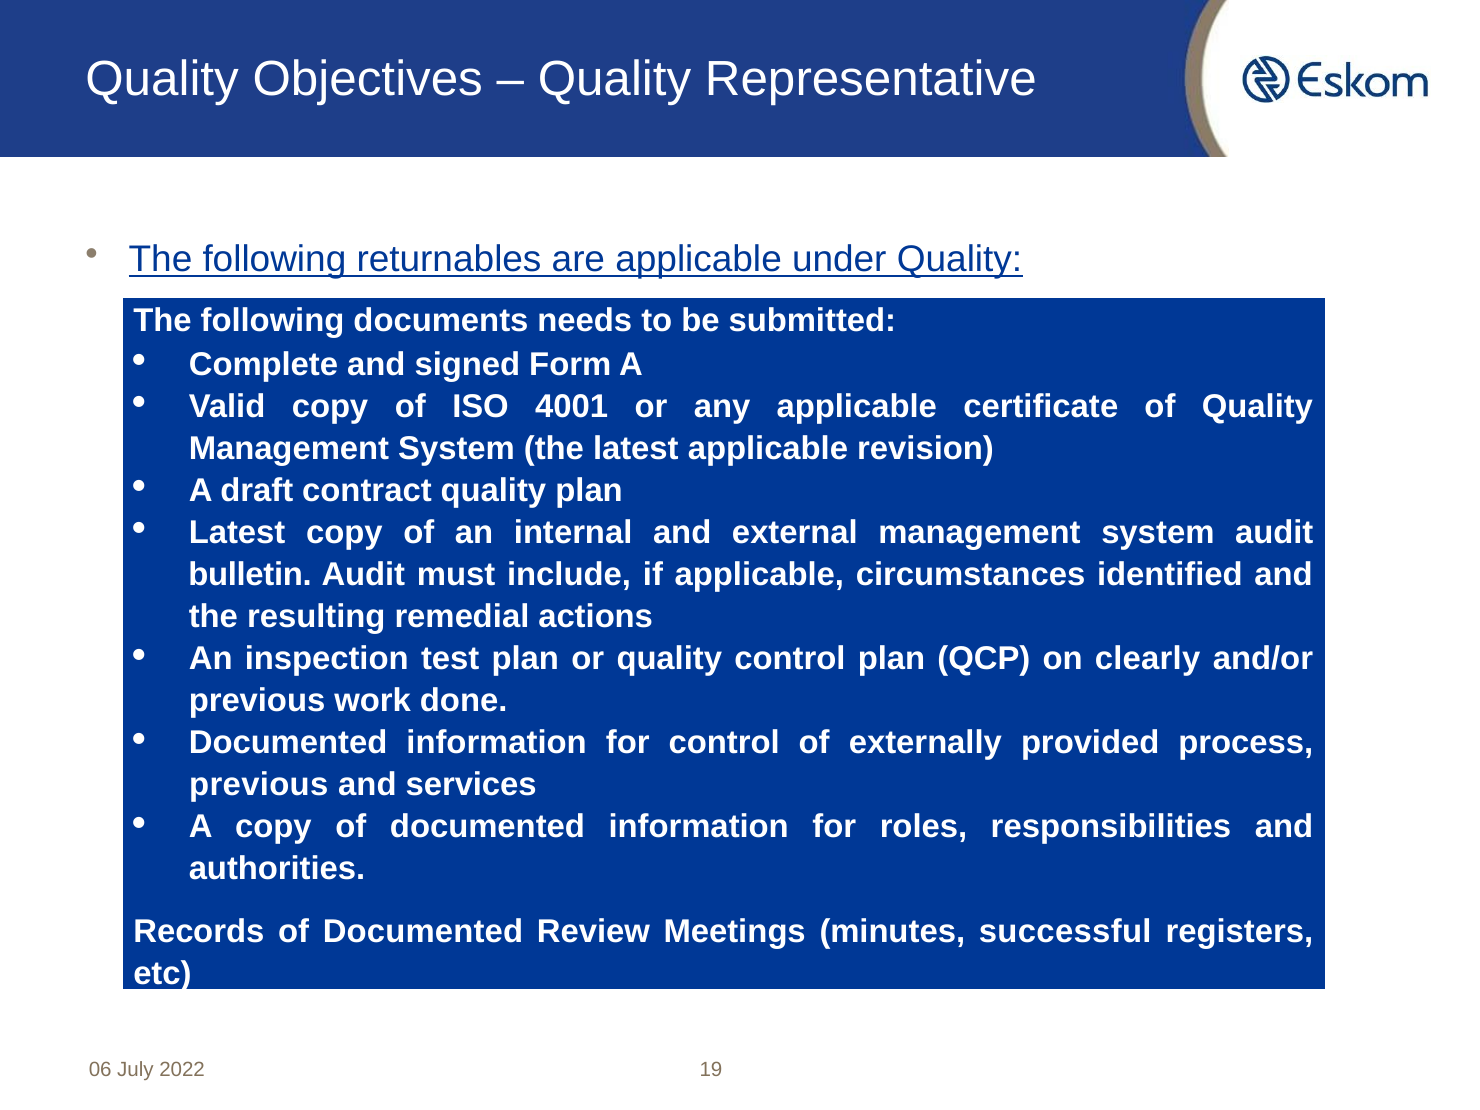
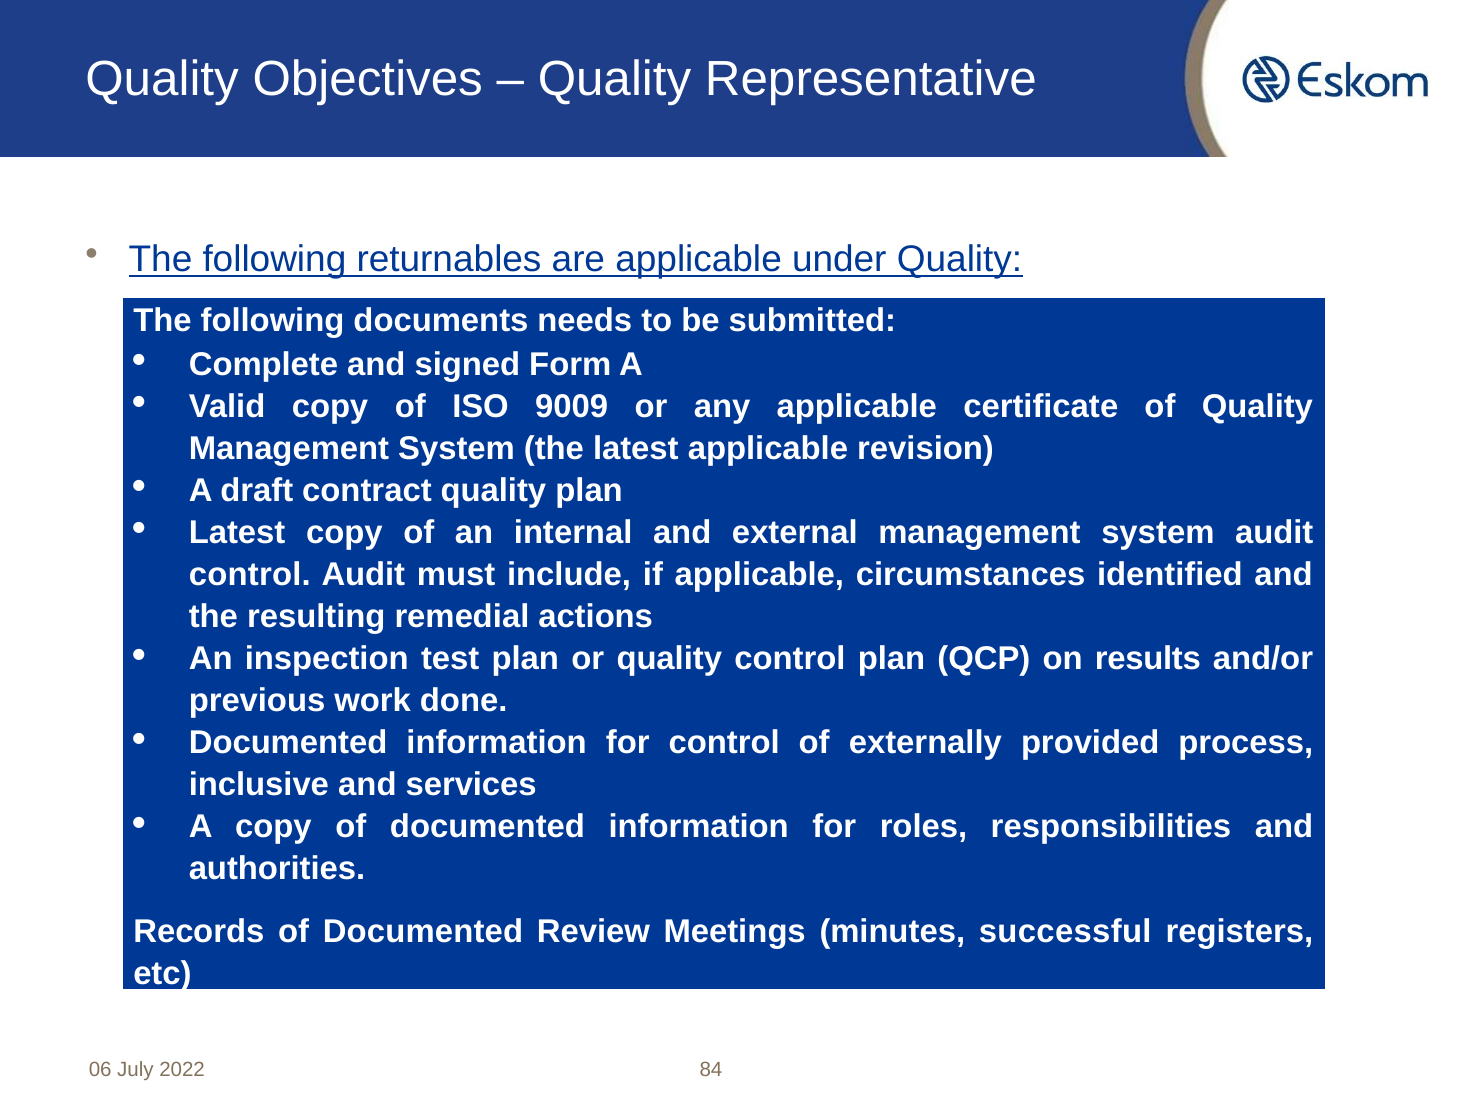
4001: 4001 -> 9009
bulletin at (250, 575): bulletin -> control
clearly: clearly -> results
previous at (259, 785): previous -> inclusive
19: 19 -> 84
